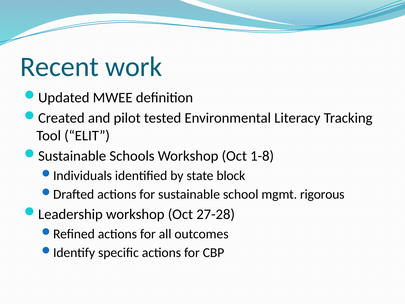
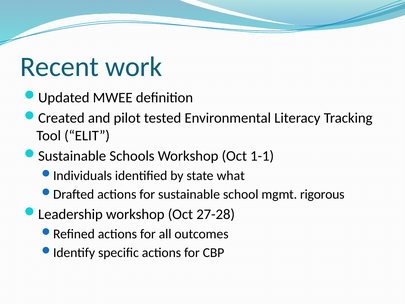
1-8: 1-8 -> 1-1
block: block -> what
